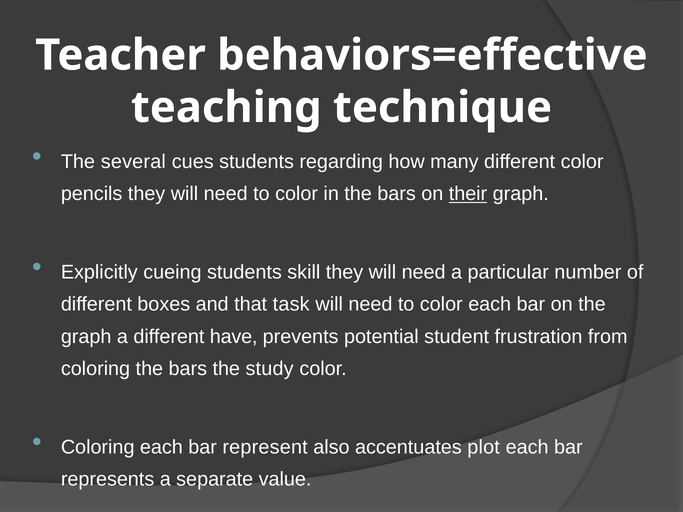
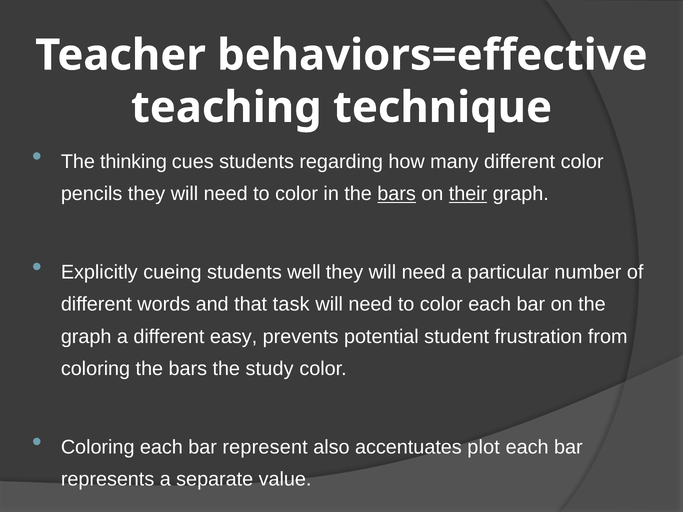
several: several -> thinking
bars at (397, 194) underline: none -> present
skill: skill -> well
boxes: boxes -> words
have: have -> easy
